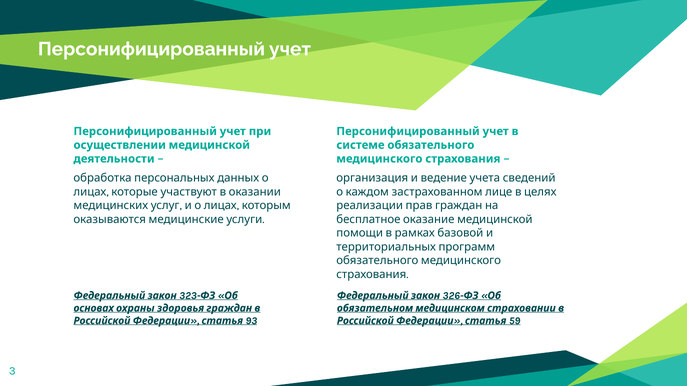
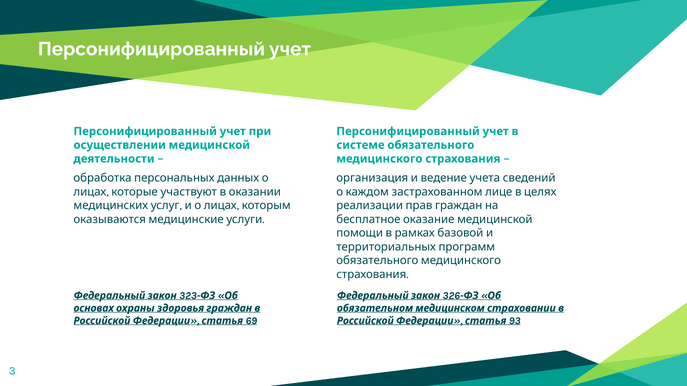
93: 93 -> 69
59: 59 -> 93
